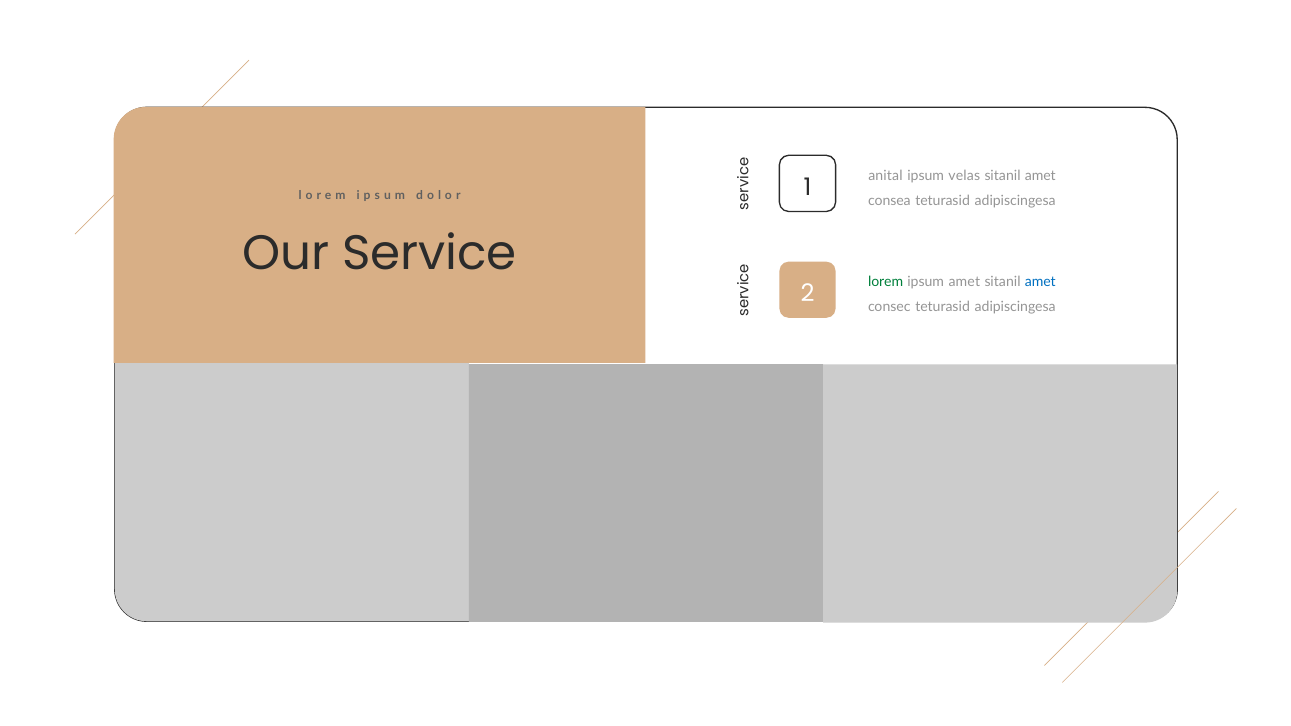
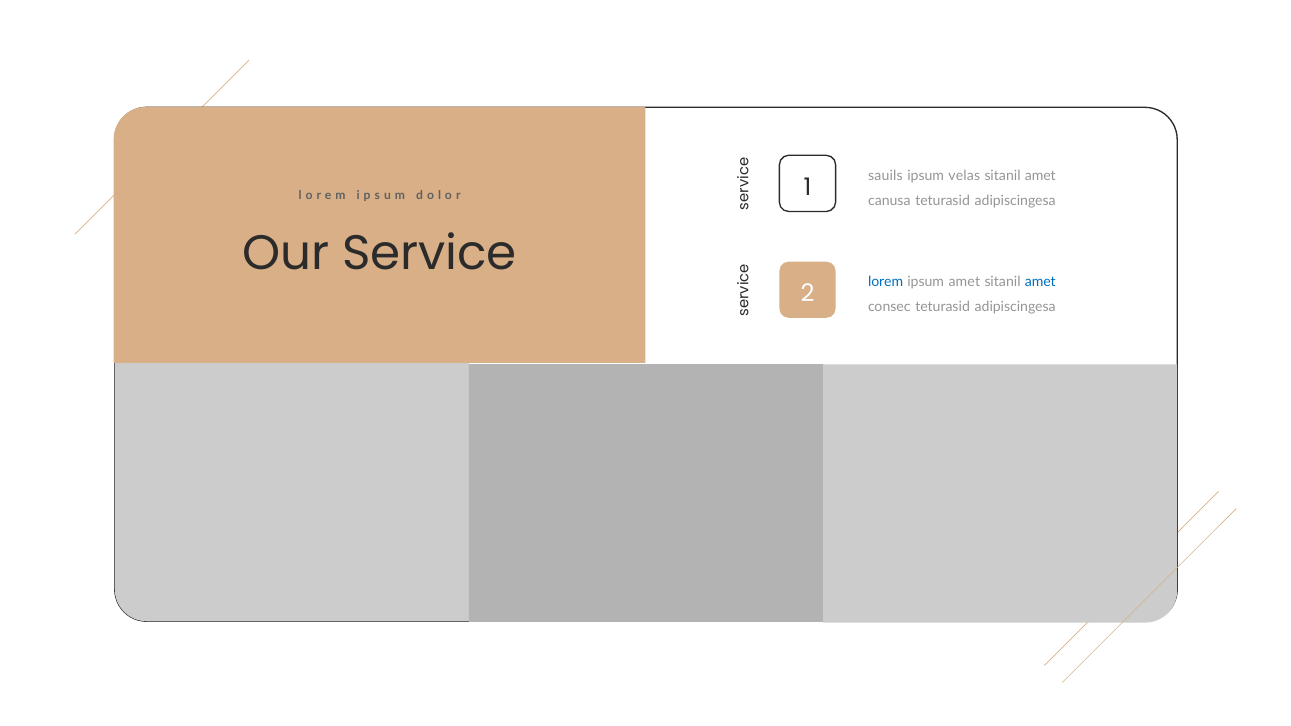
anital: anital -> sauils
consea: consea -> canusa
lorem colour: green -> blue
